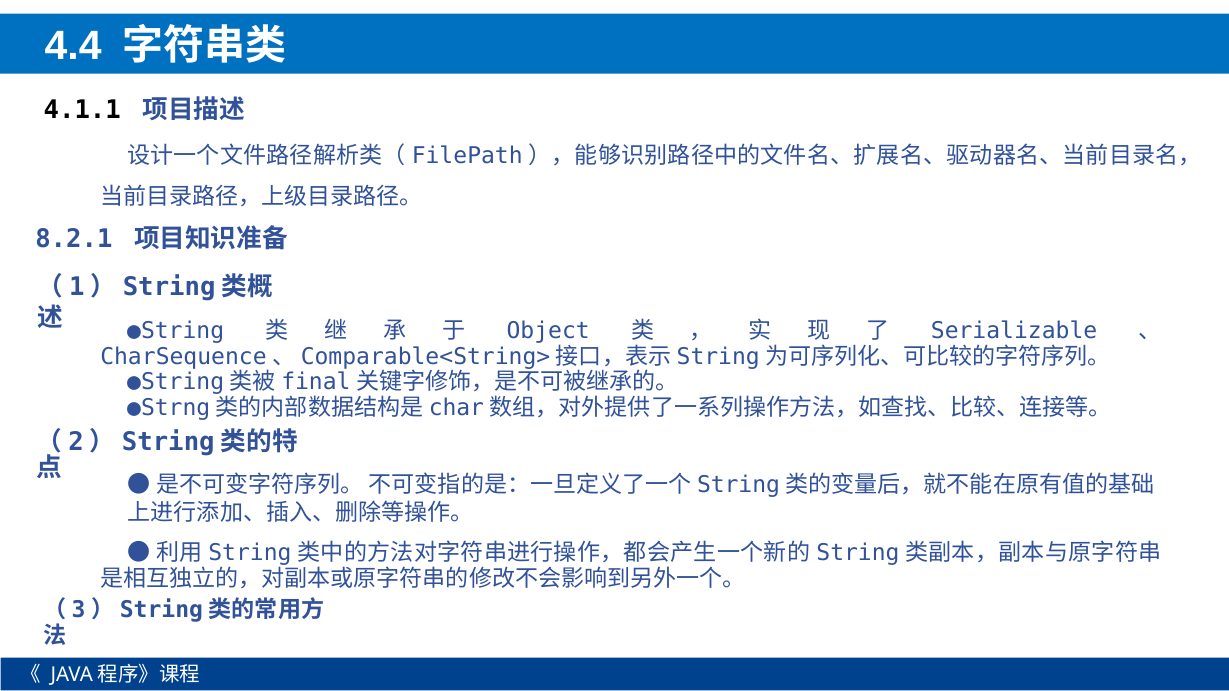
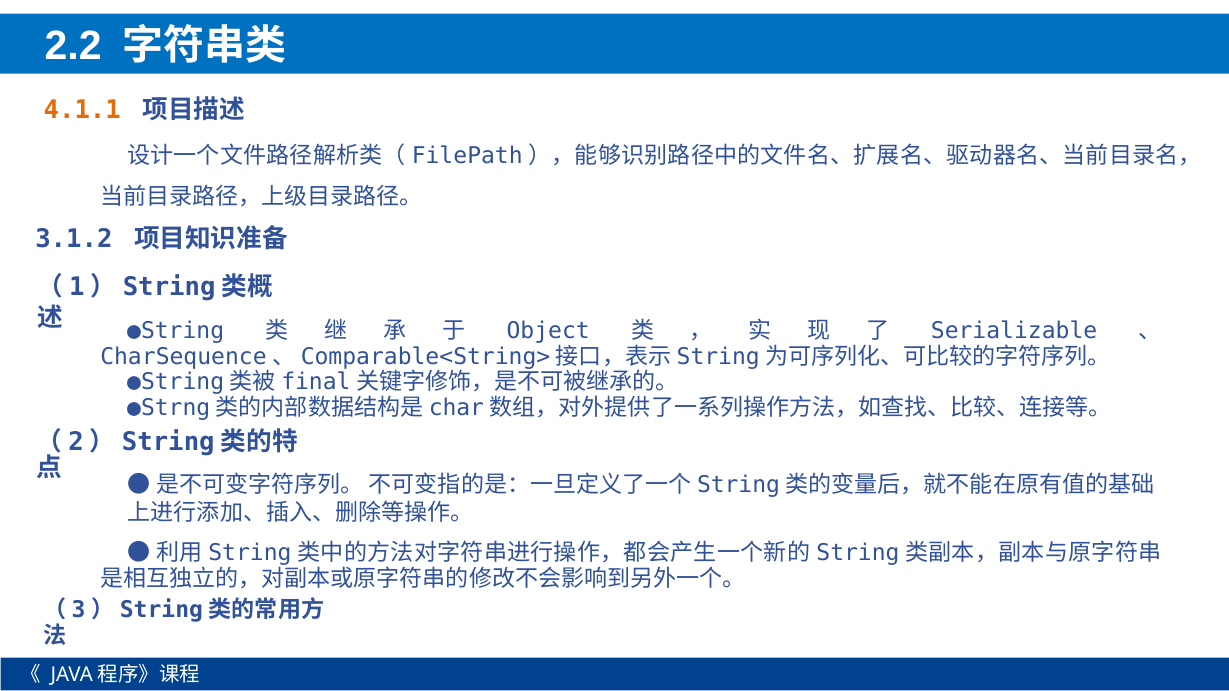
4.4: 4.4 -> 2.2
4.1.1 colour: black -> orange
8.2.1: 8.2.1 -> 3.1.2
